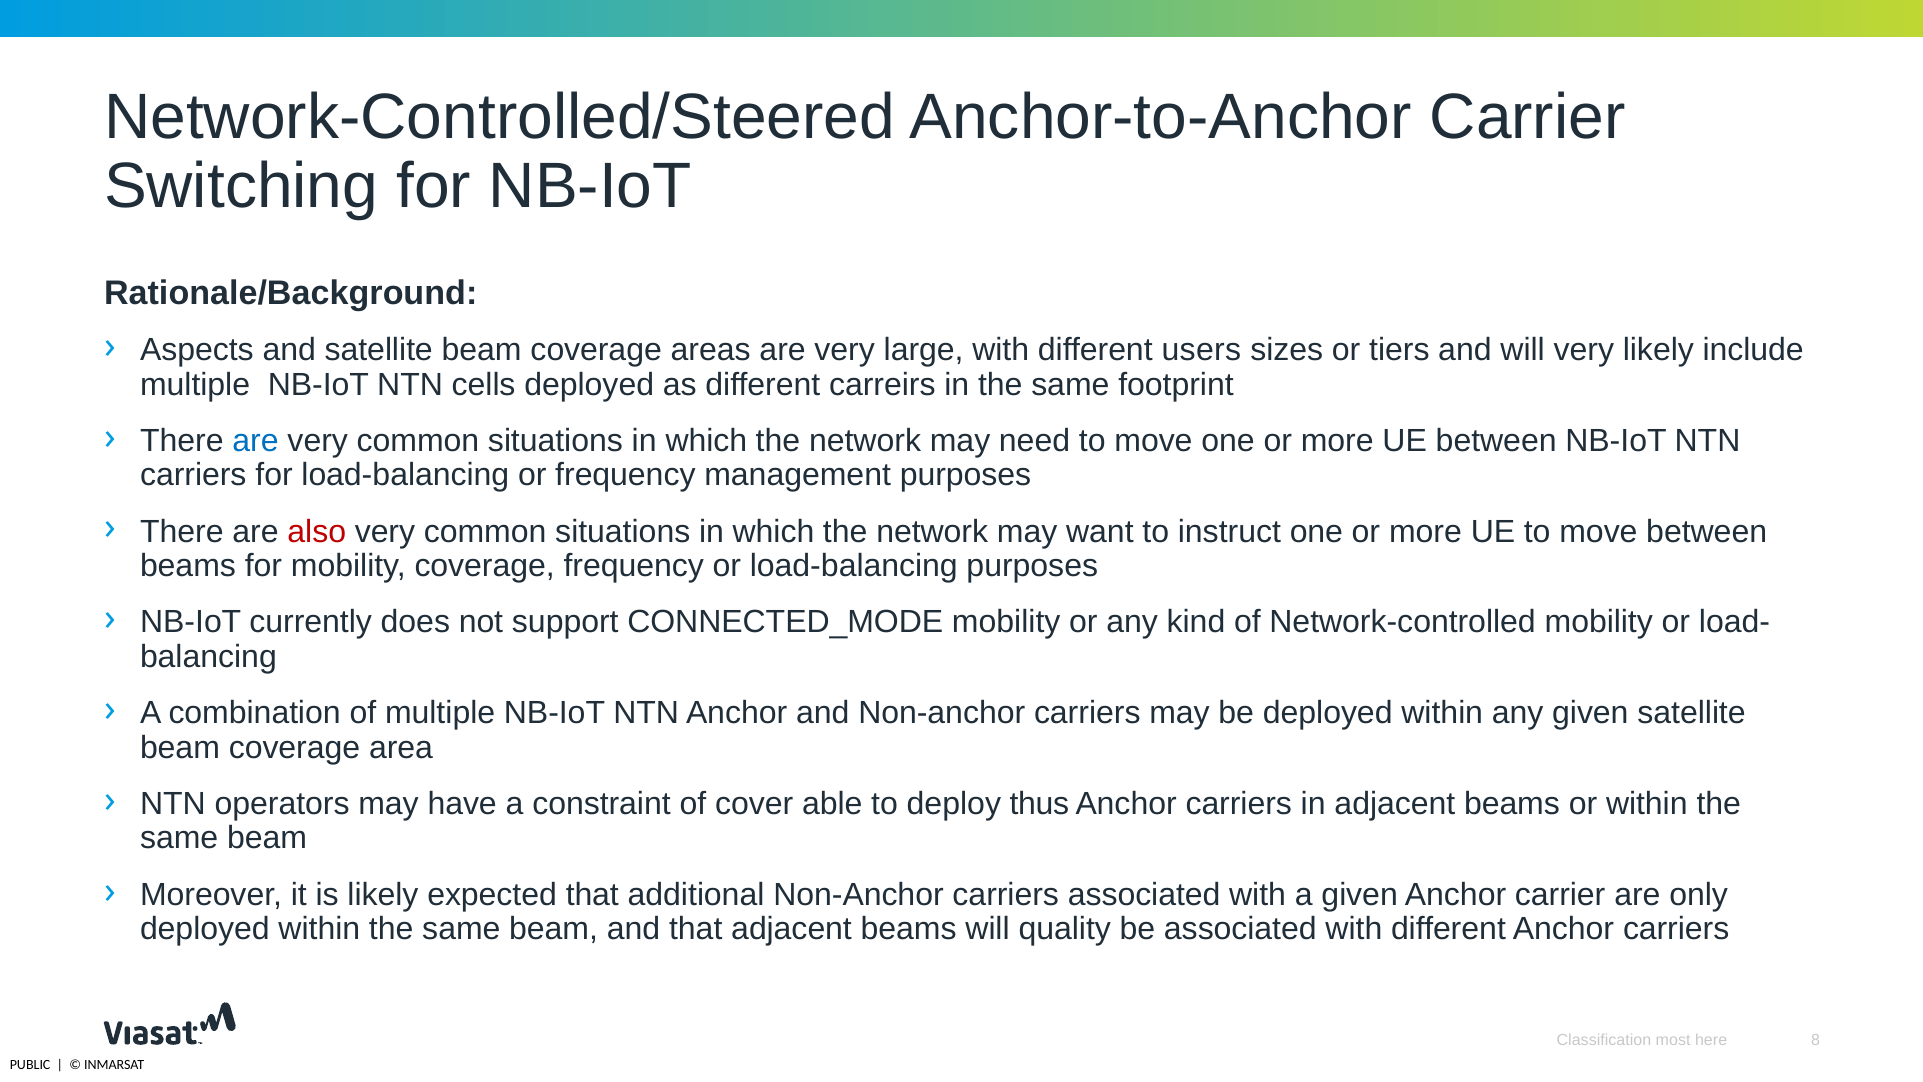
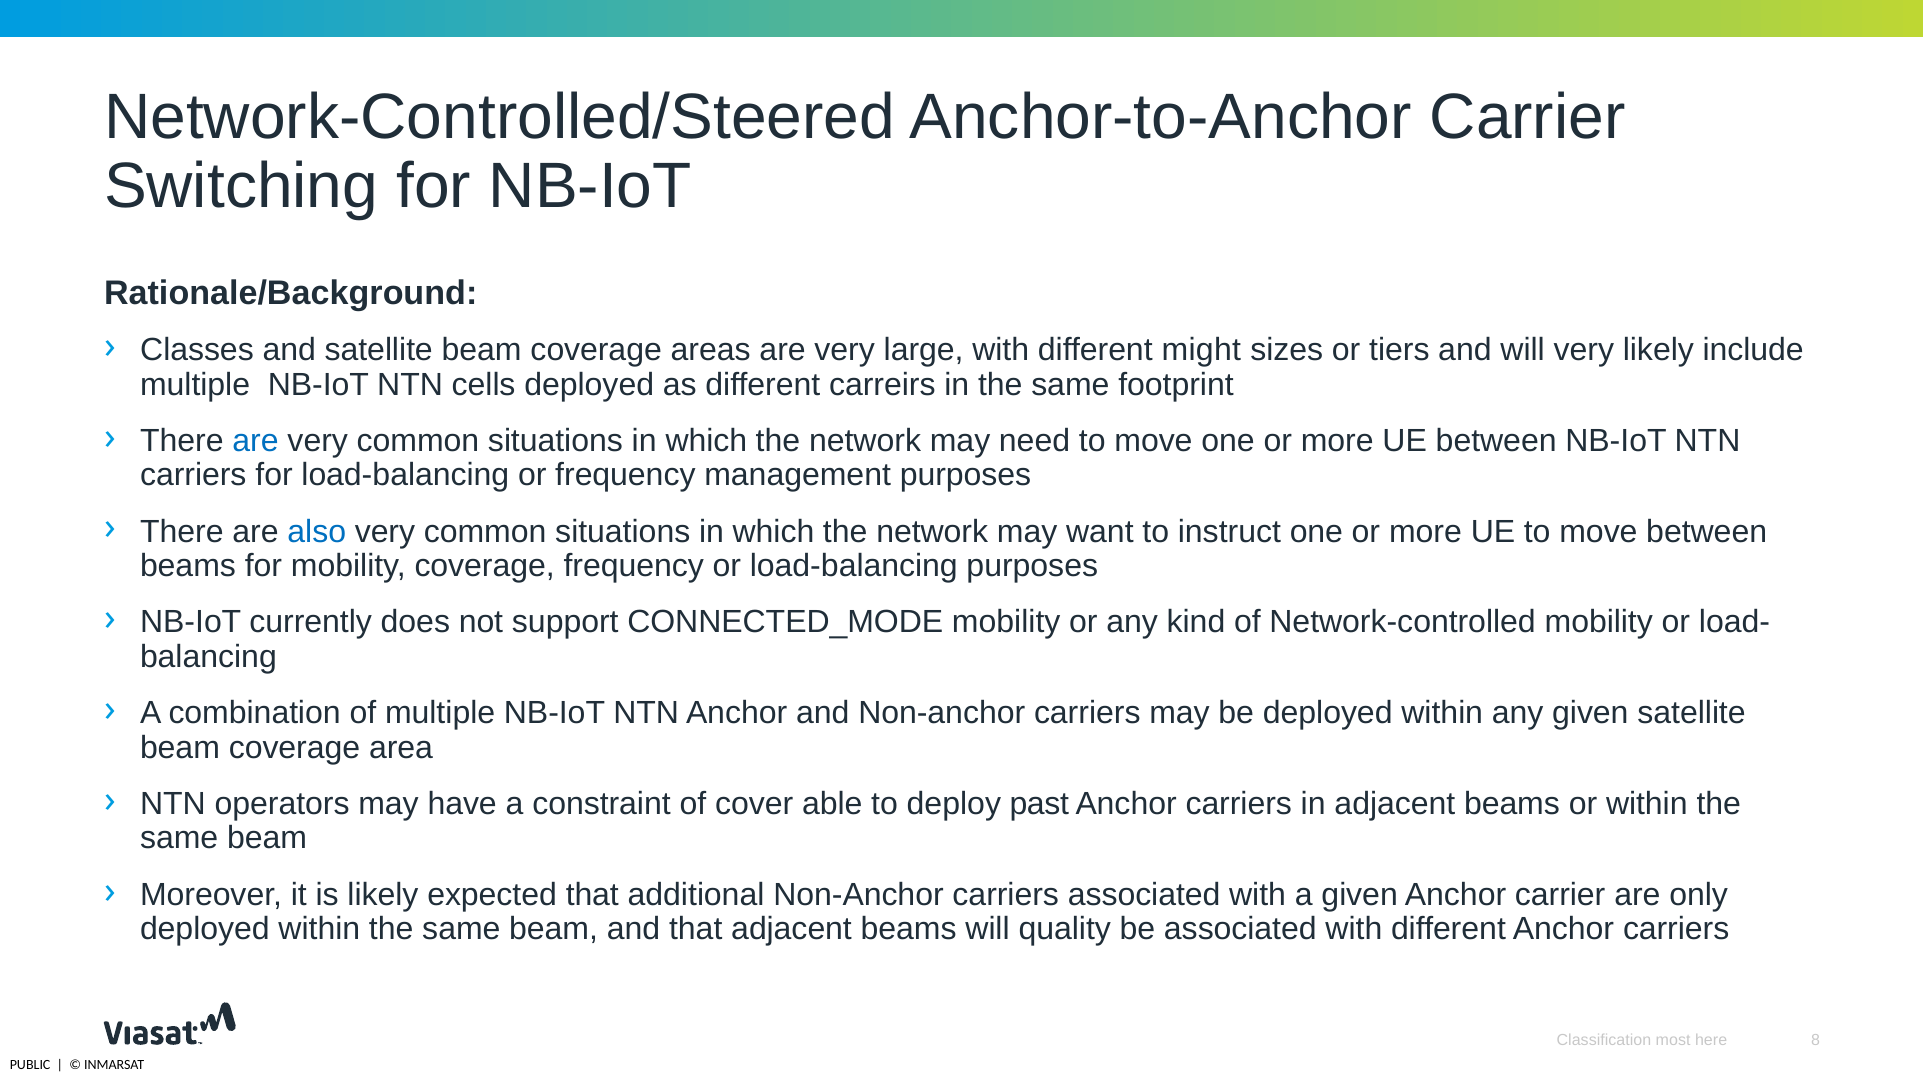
Aspects: Aspects -> Classes
users: users -> might
also colour: red -> blue
thus: thus -> past
